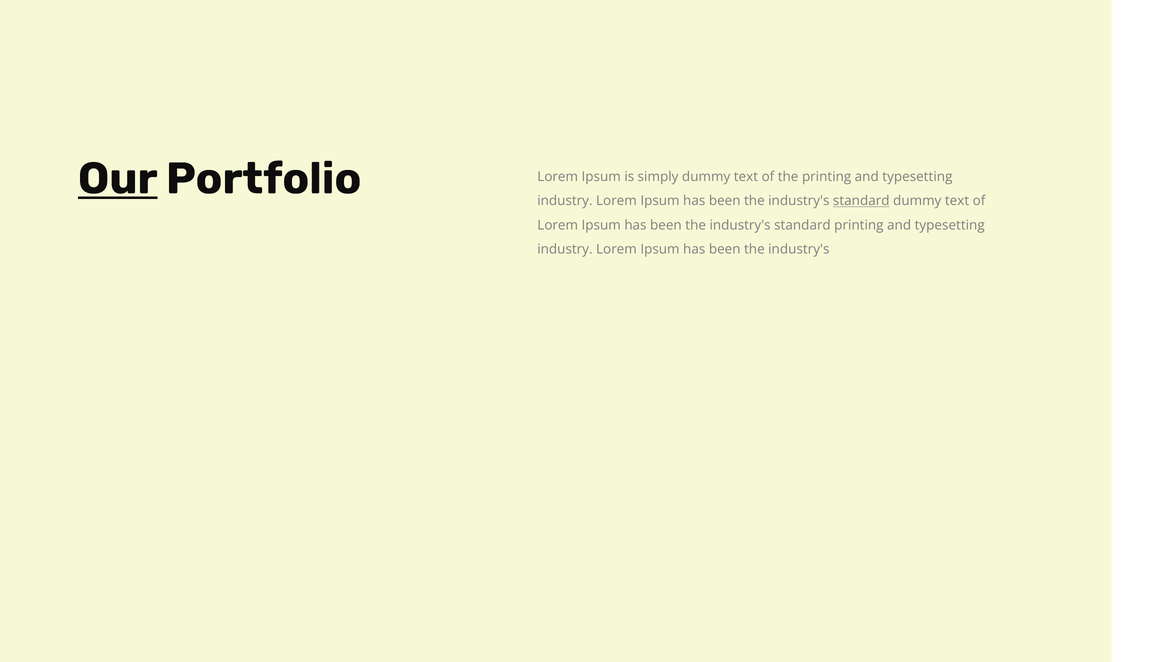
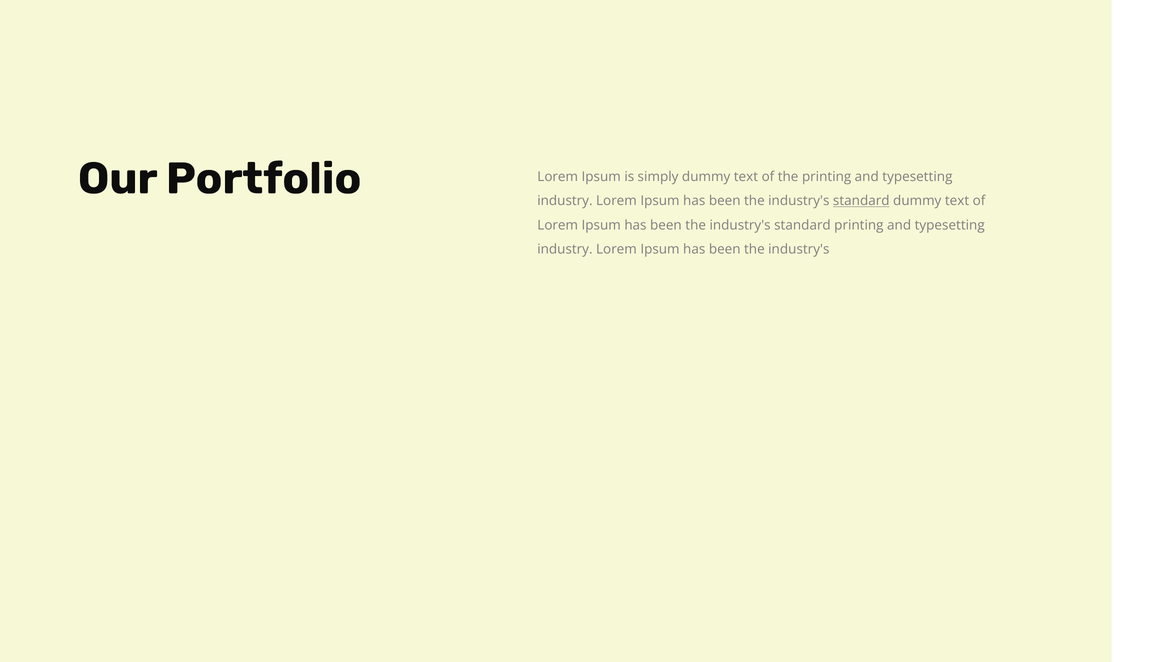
Our underline: present -> none
